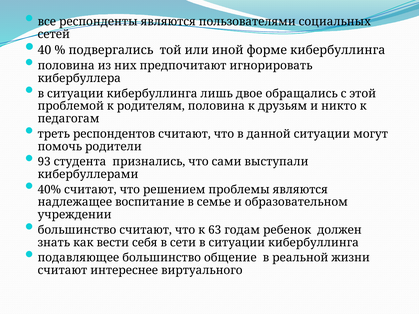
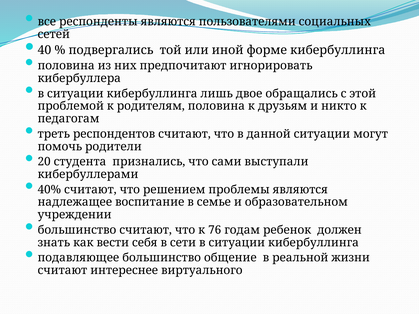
93: 93 -> 20
63: 63 -> 76
